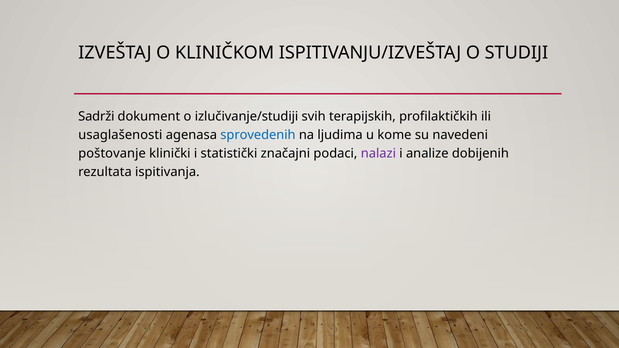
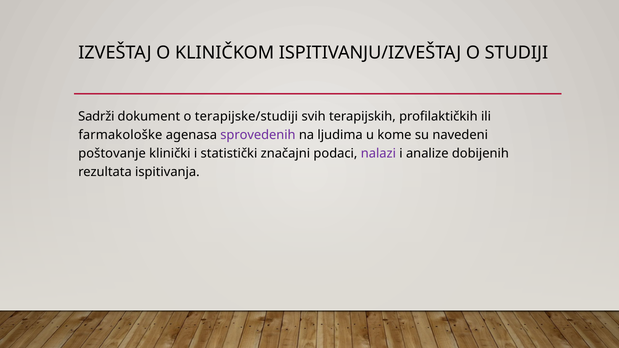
izlučivanje/studiji: izlučivanje/studiji -> terapijske/studiji
usaglašenosti: usaglašenosti -> farmakološke
sprovedenih colour: blue -> purple
